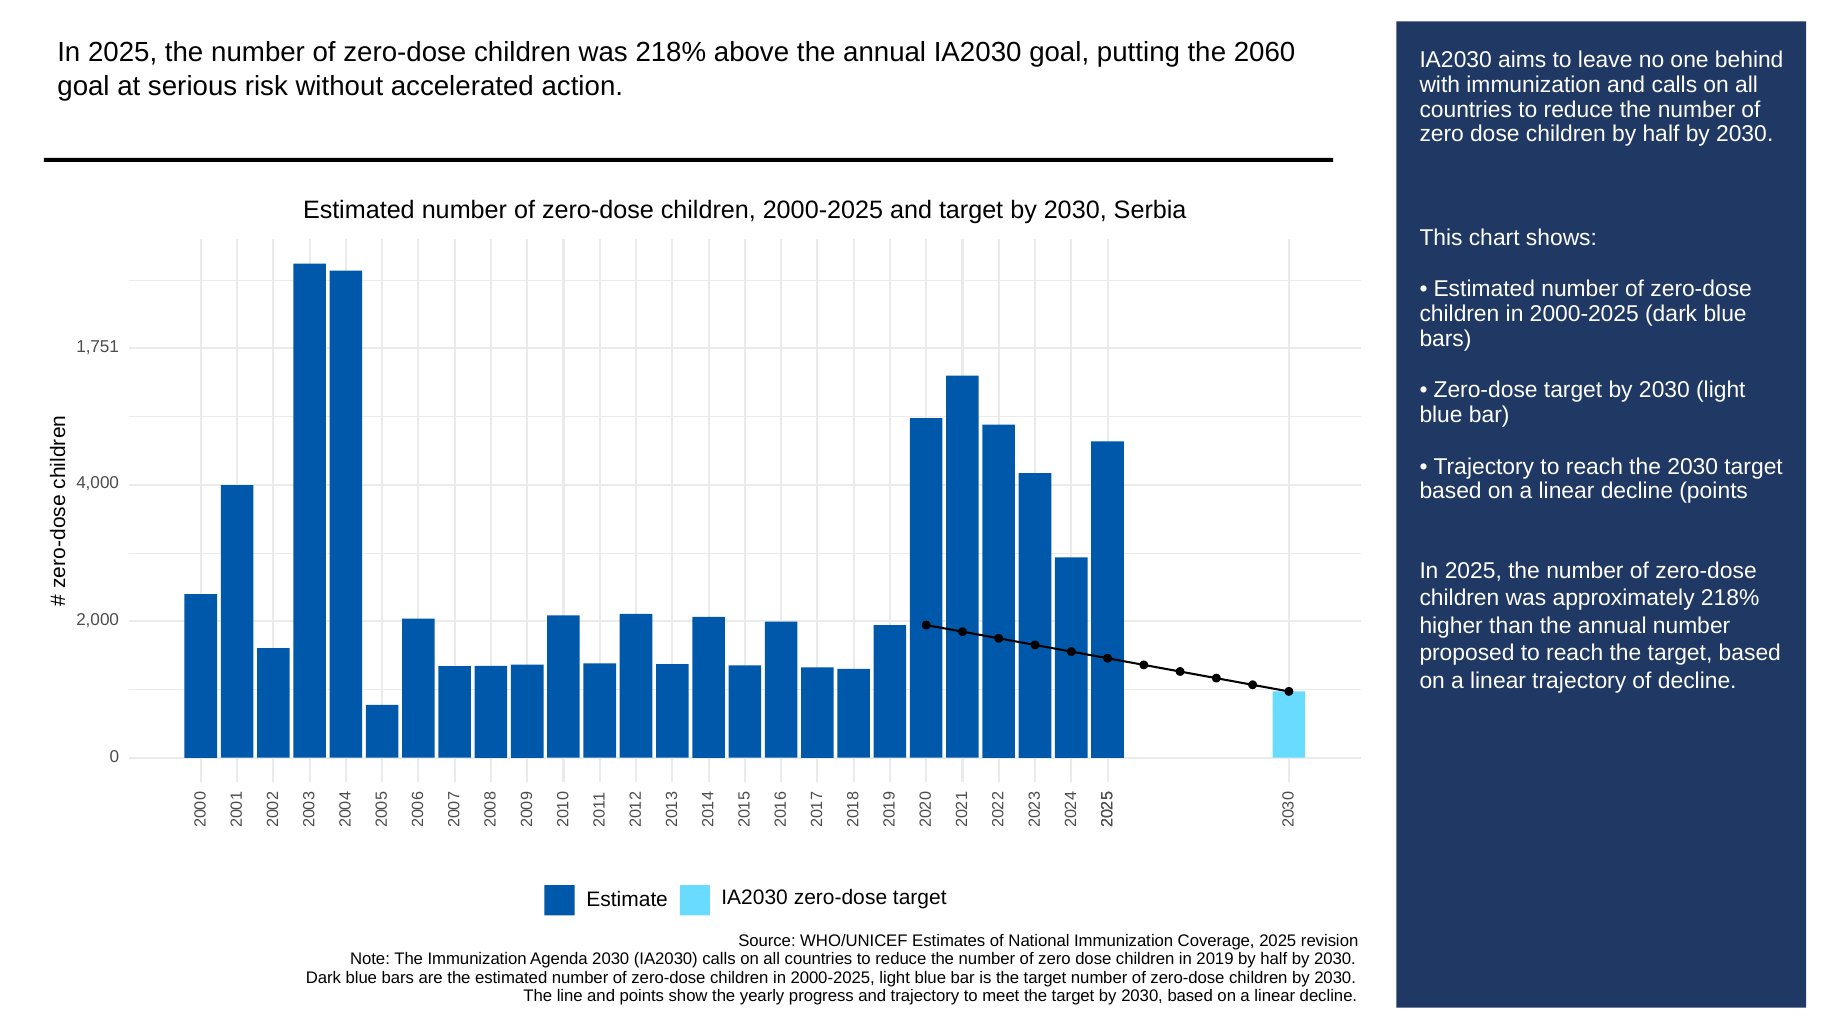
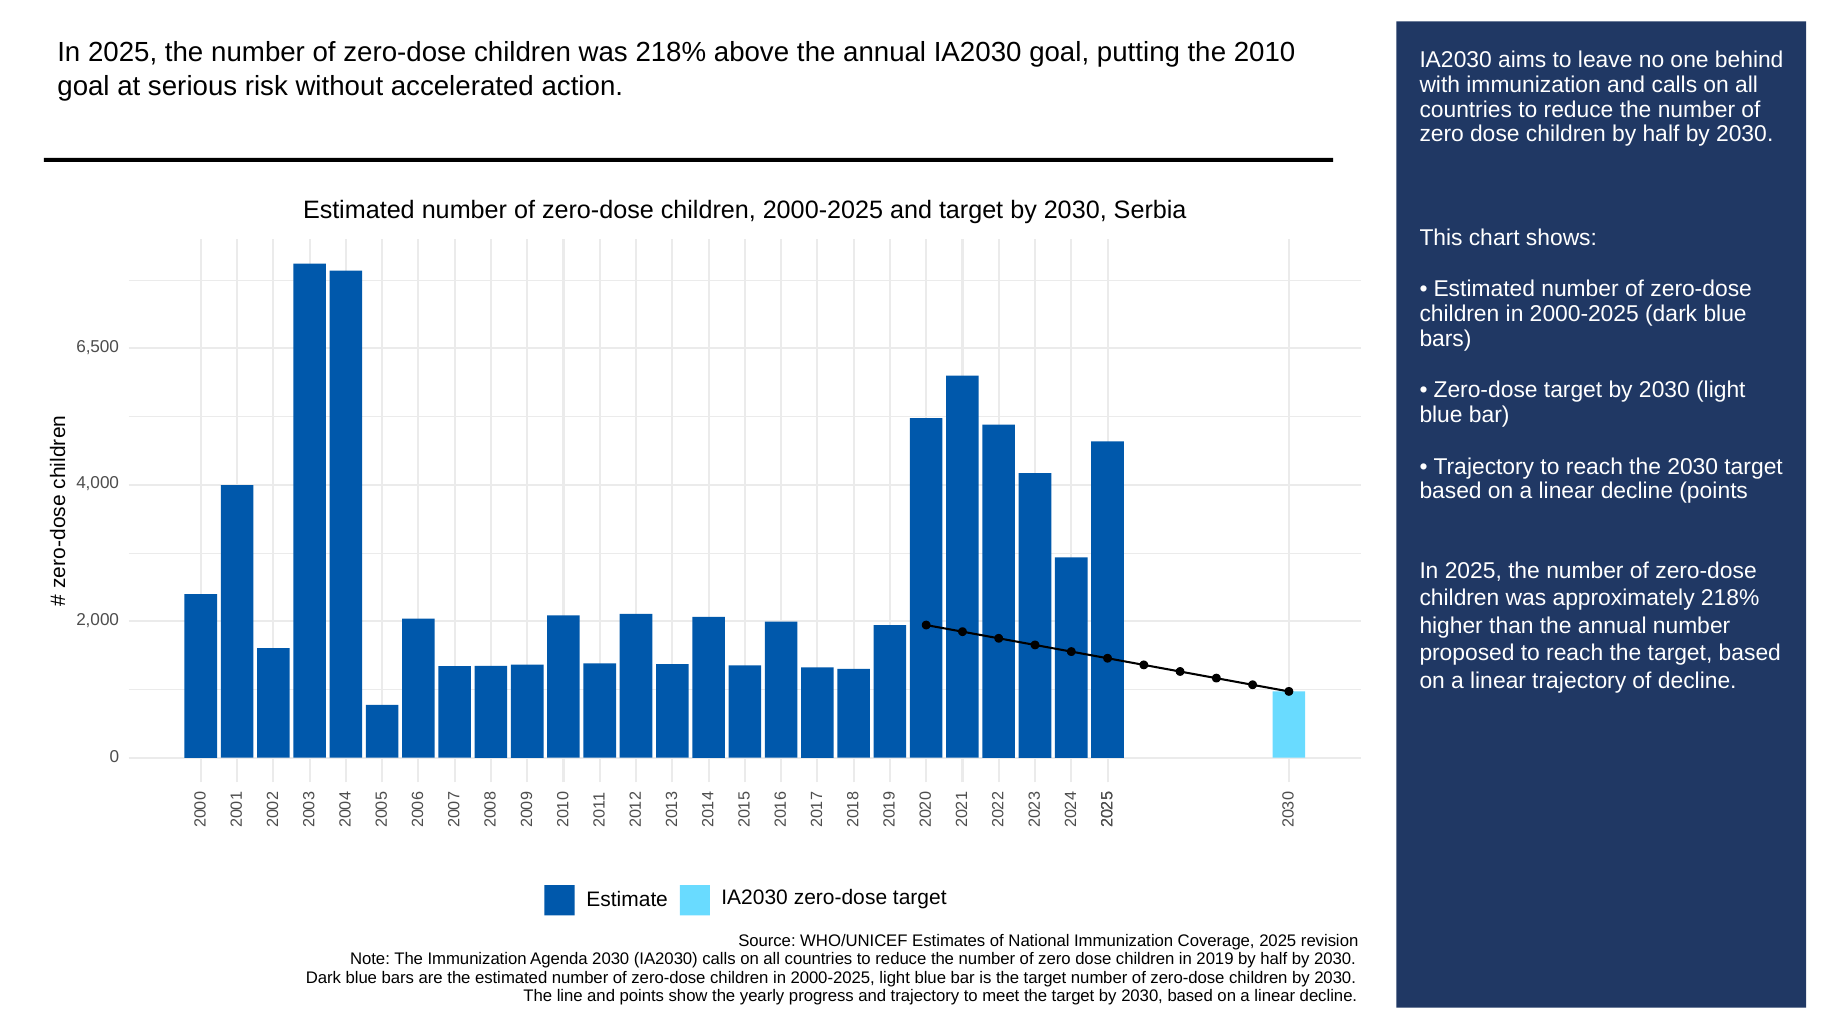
2060: 2060 -> 2010
1,751: 1,751 -> 6,500
